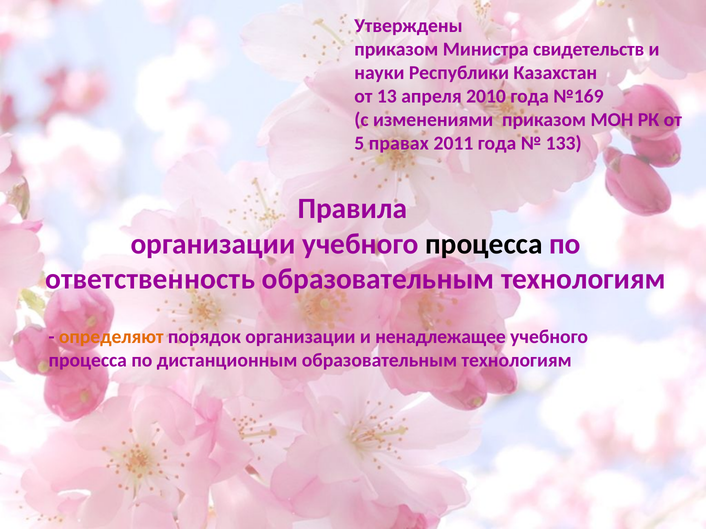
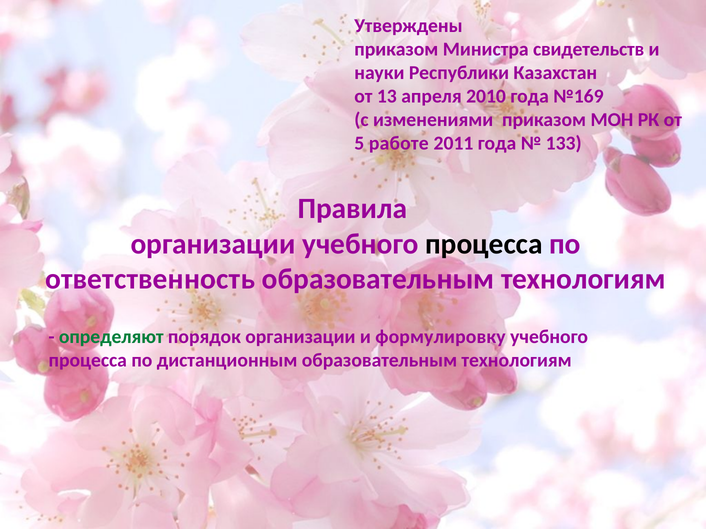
правах: правах -> работе
определяют colour: orange -> green
ненадлежащее: ненадлежащее -> формулировку
